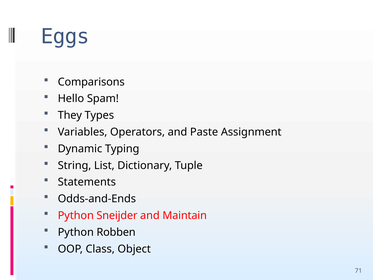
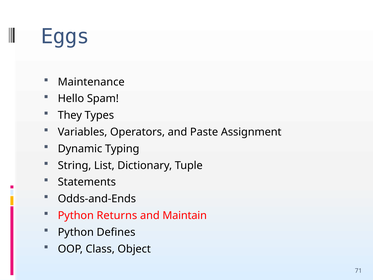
Comparisons: Comparisons -> Maintenance
Sneijder: Sneijder -> Returns
Robben: Robben -> Defines
